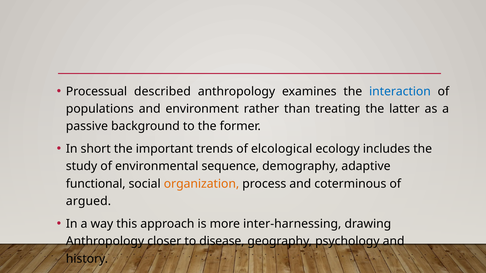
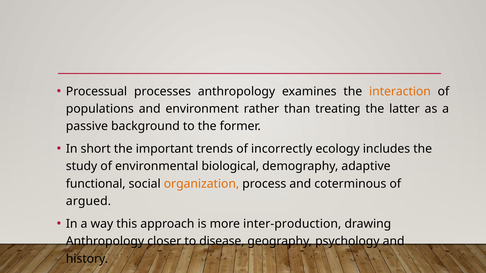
described: described -> processes
interaction colour: blue -> orange
elcological: elcological -> incorrectly
sequence: sequence -> biological
inter-harnessing: inter-harnessing -> inter-production
